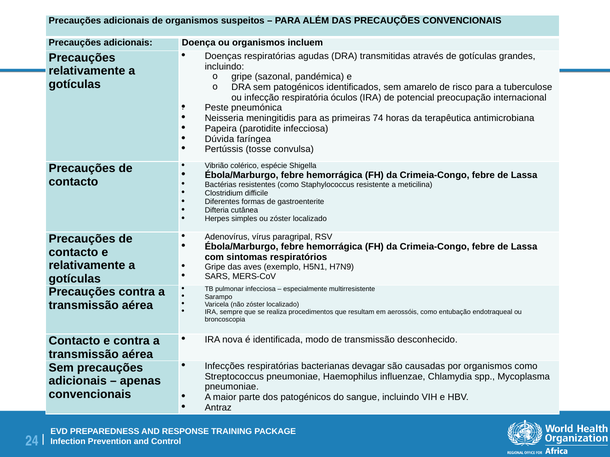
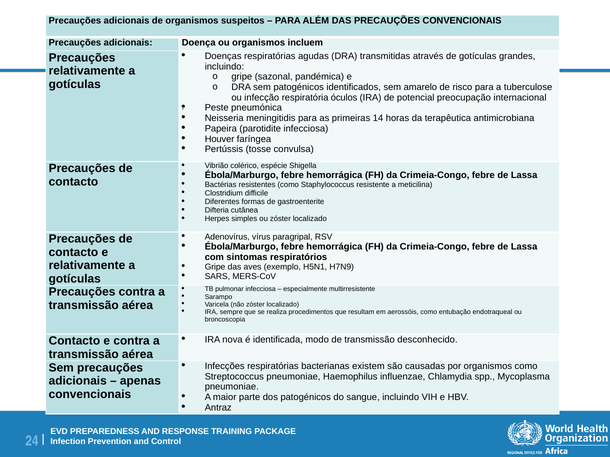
74: 74 -> 14
Dúvida: Dúvida -> Houver
devagar: devagar -> existem
